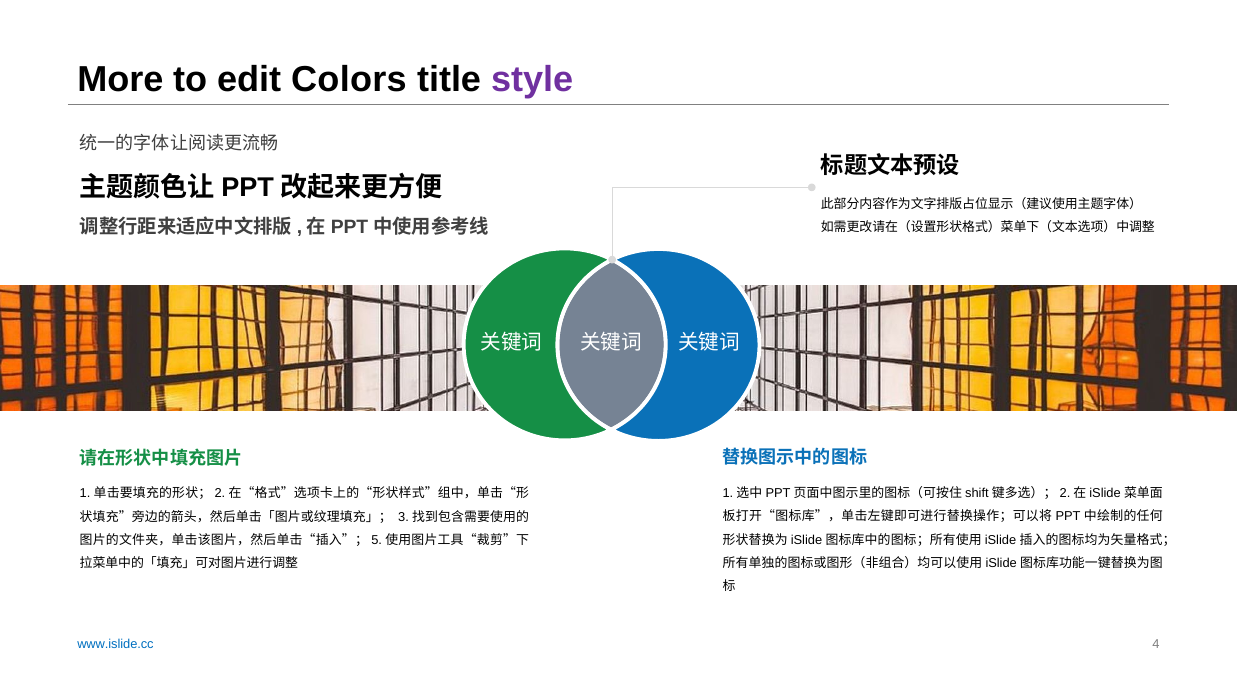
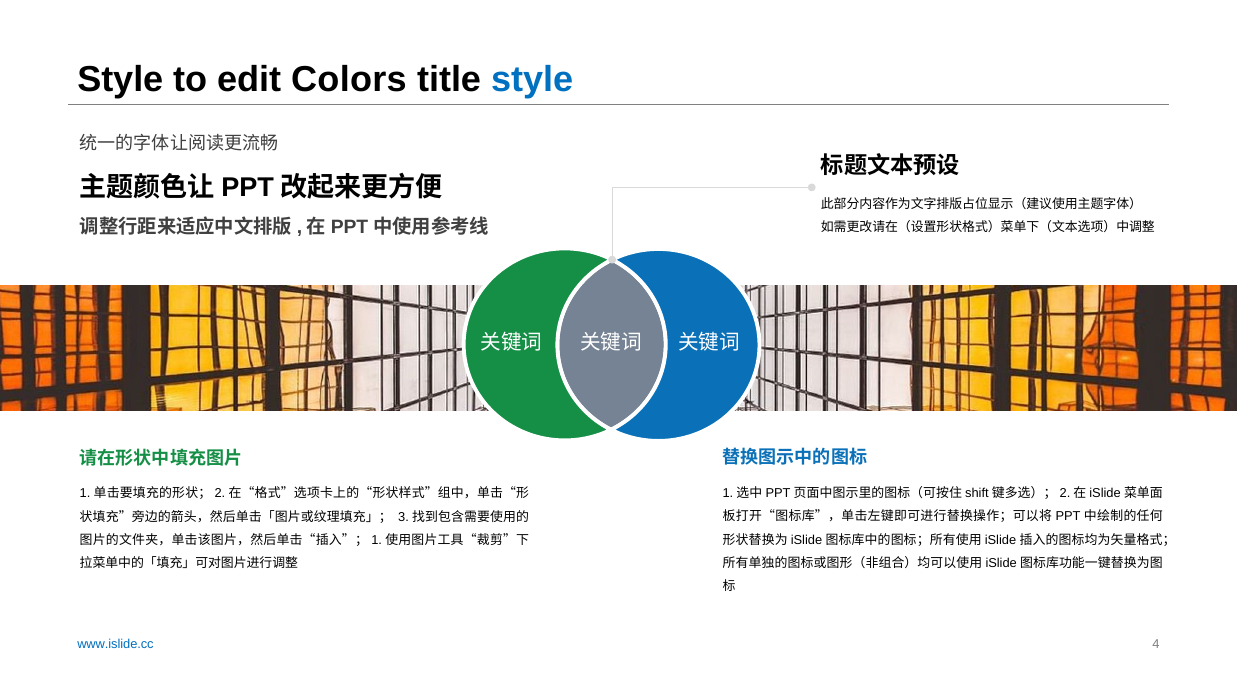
More at (120, 80): More -> Style
style at (532, 80) colour: purple -> blue
5 at (377, 540): 5 -> 1
